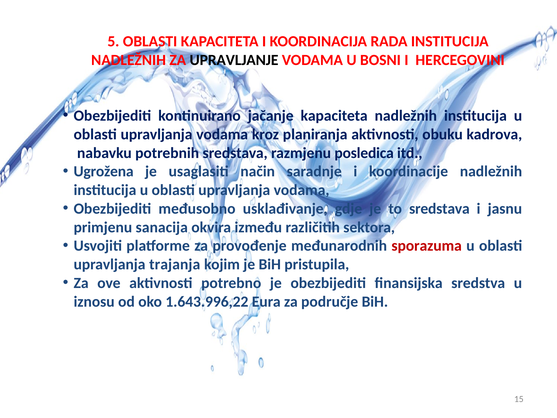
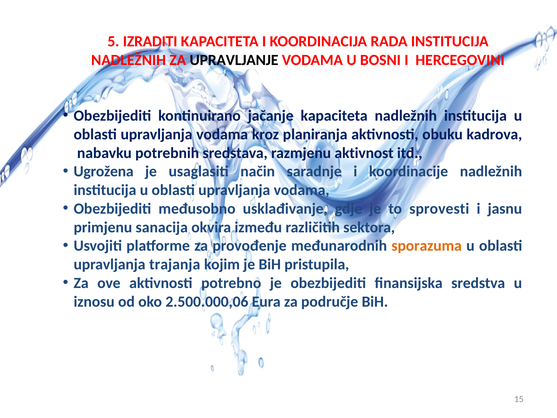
5 OBLASTI: OBLASTI -> IZRADITI
posledica: posledica -> aktivnost
to sredstava: sredstava -> sprovesti
sporazuma colour: red -> orange
1.643.996,22: 1.643.996,22 -> 2.500.000,06
